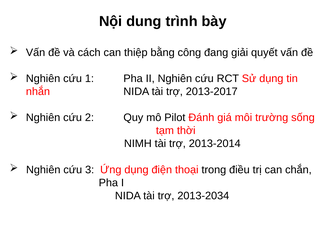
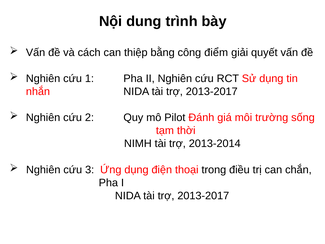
đang: đang -> điểm
2013-2034 at (203, 196): 2013-2034 -> 2013-2017
